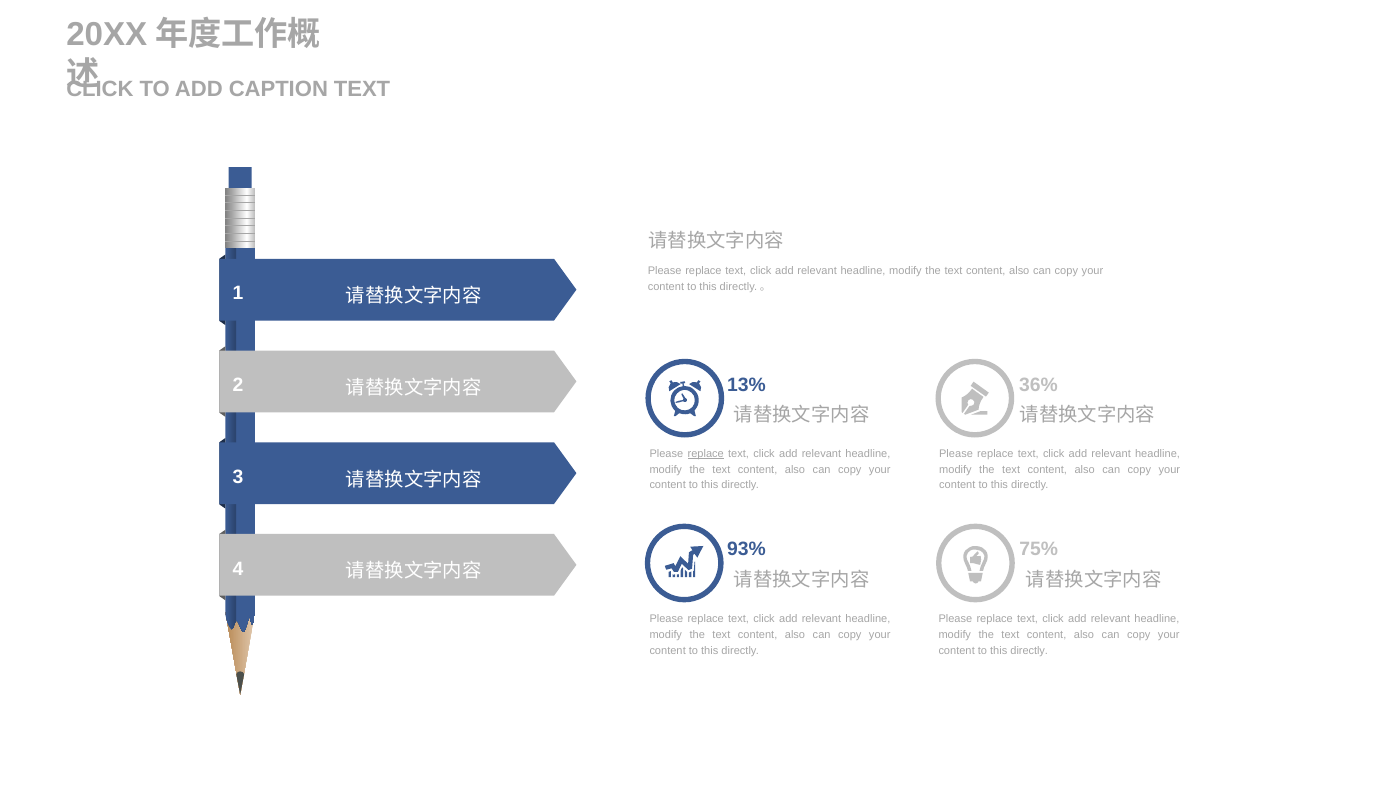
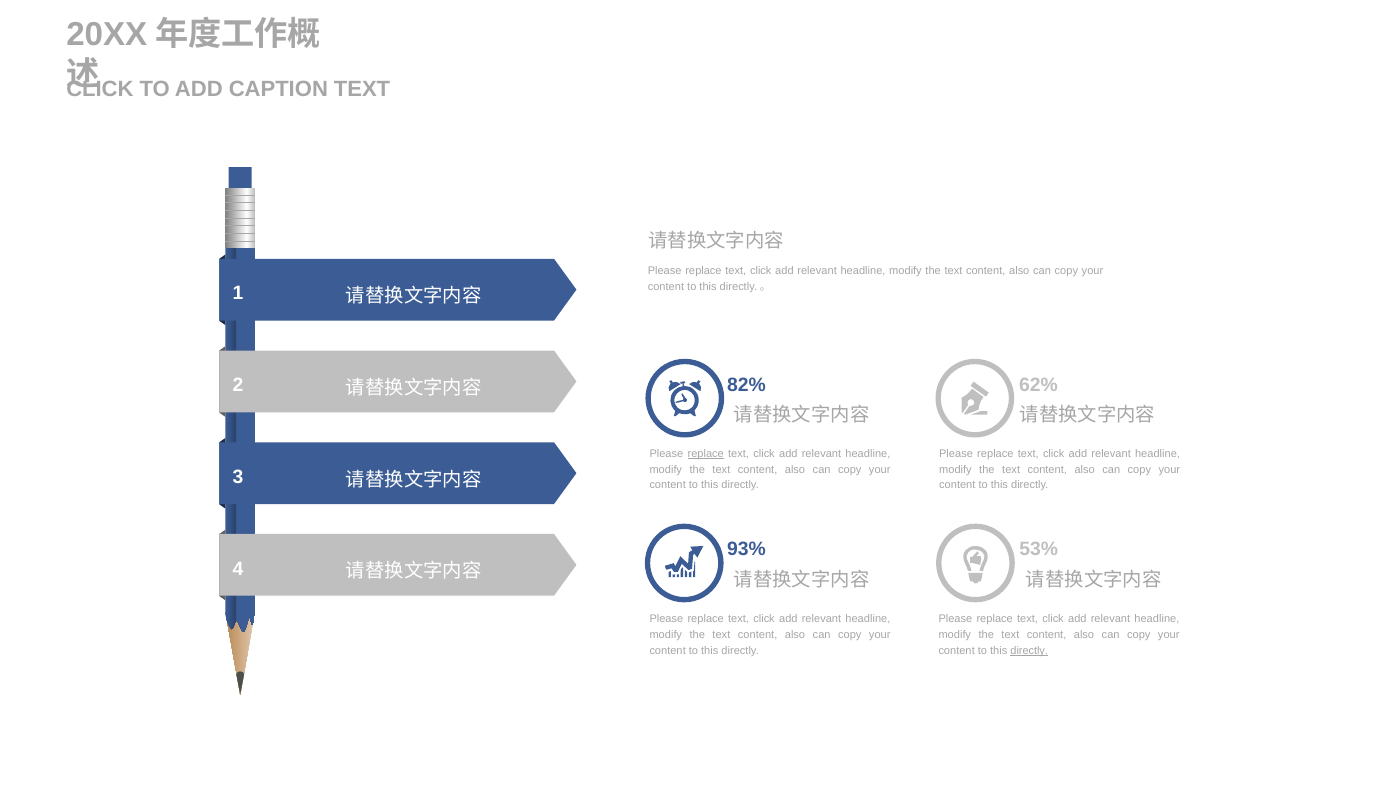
13%: 13% -> 82%
36%: 36% -> 62%
75%: 75% -> 53%
directly at (1029, 651) underline: none -> present
